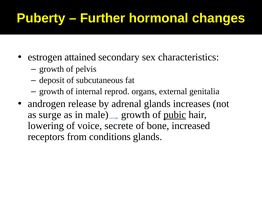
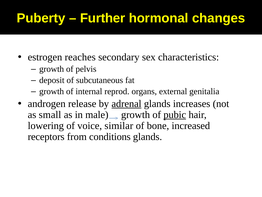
attained: attained -> reaches
adrenal underline: none -> present
surge: surge -> small
secrete: secrete -> similar
